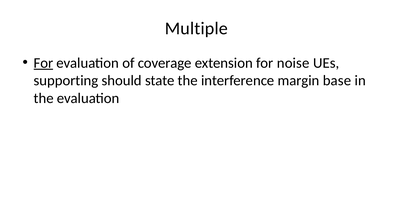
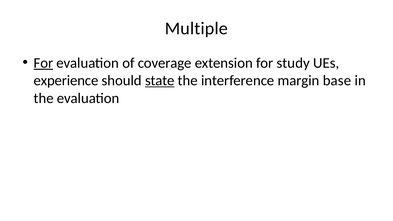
noise: noise -> study
supporting: supporting -> experience
state underline: none -> present
